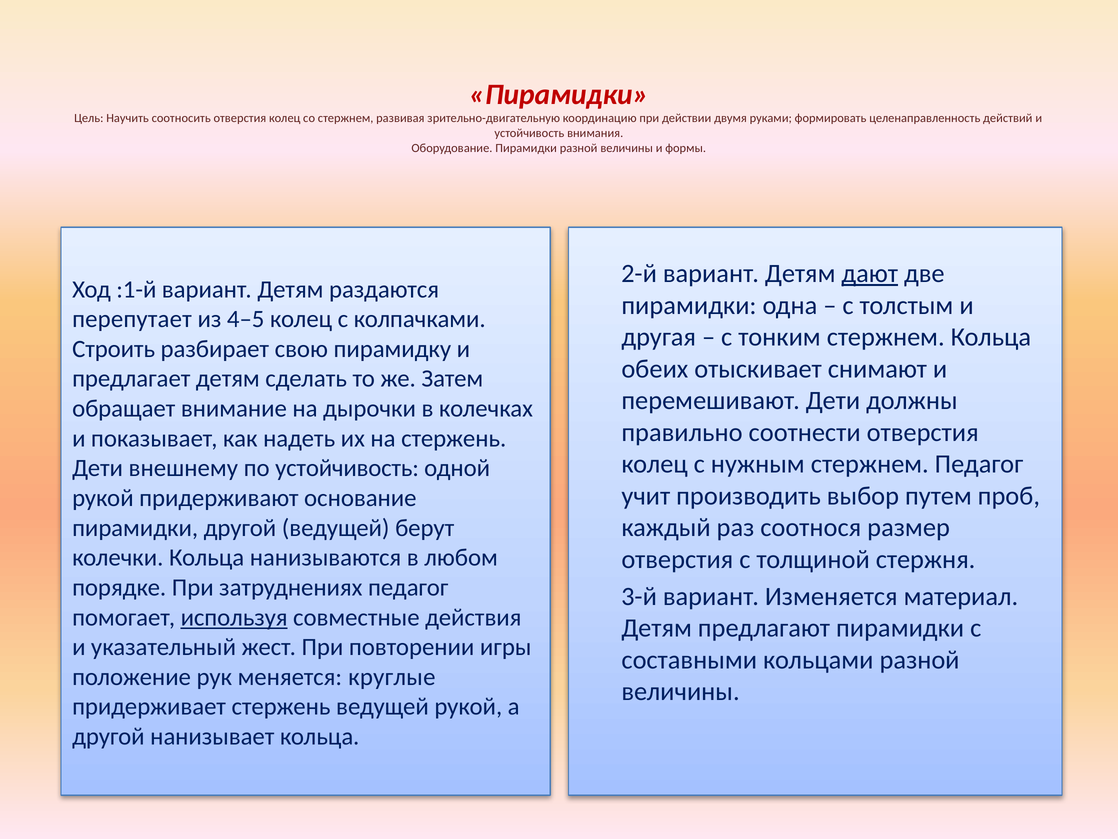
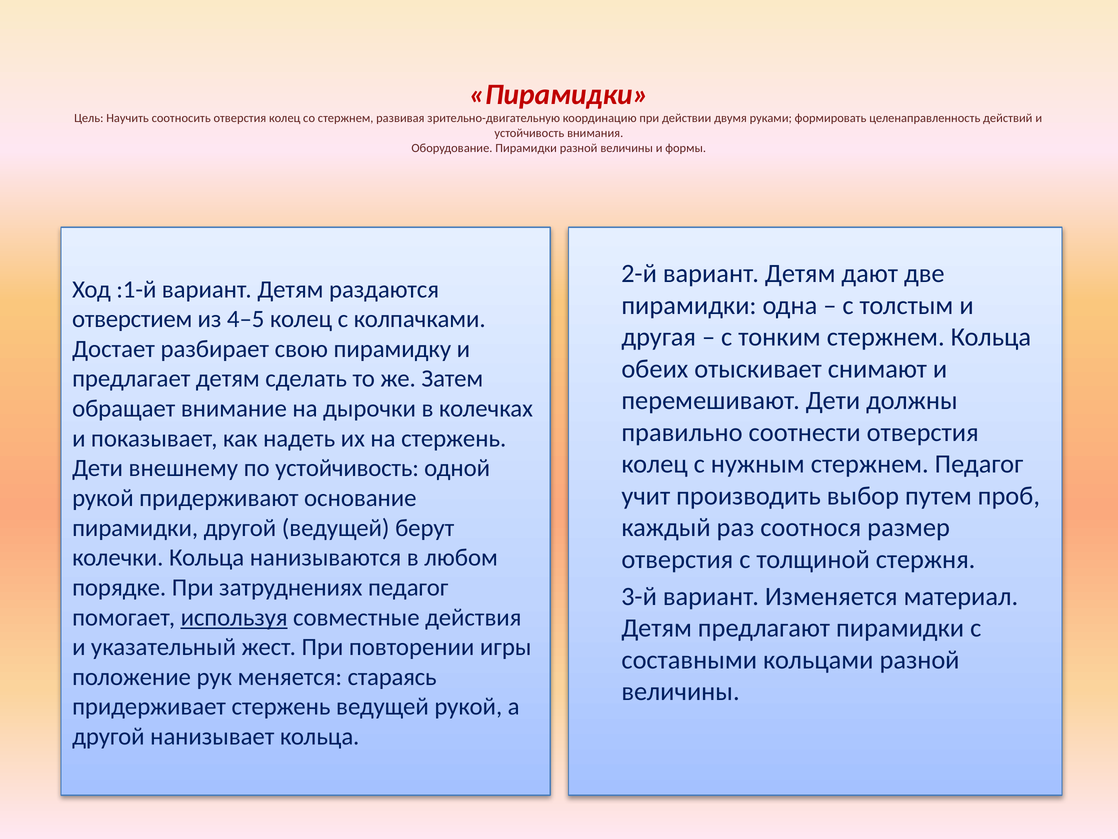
дают underline: present -> none
перепутает: перепутает -> отверстием
Строить: Строить -> Достает
круглые: круглые -> стараясь
